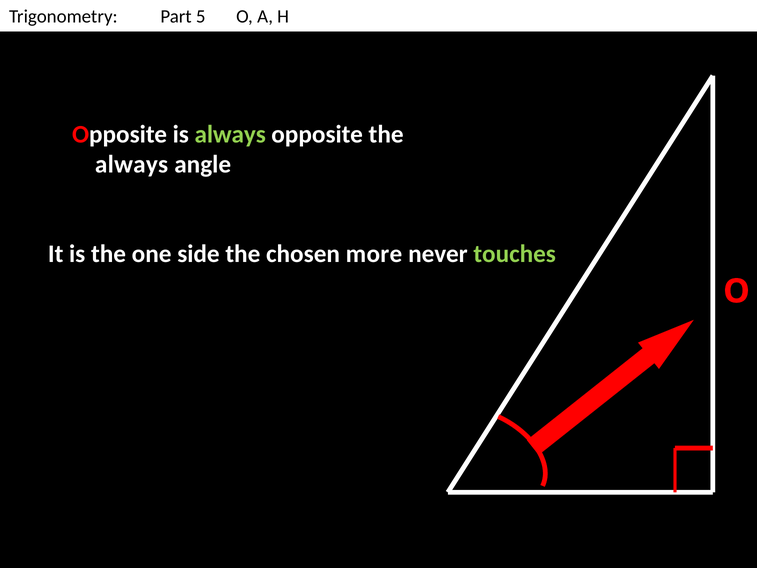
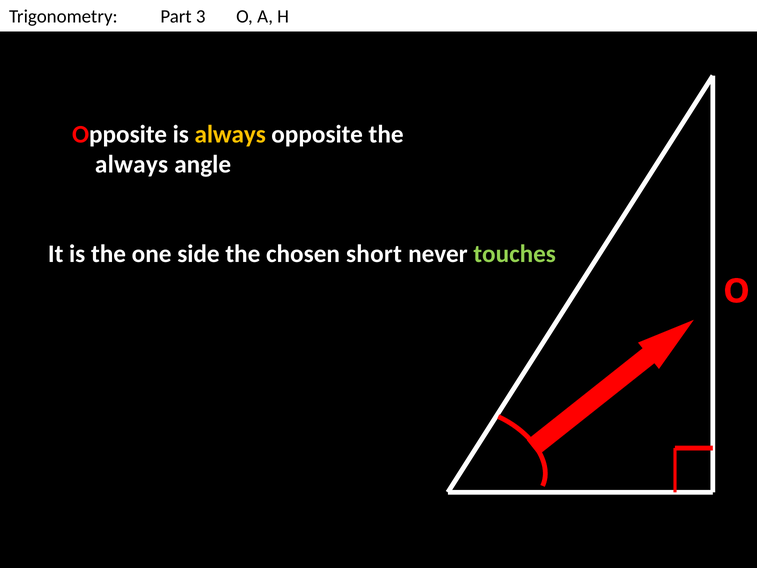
5: 5 -> 3
always at (230, 134) colour: light green -> yellow
more: more -> short
